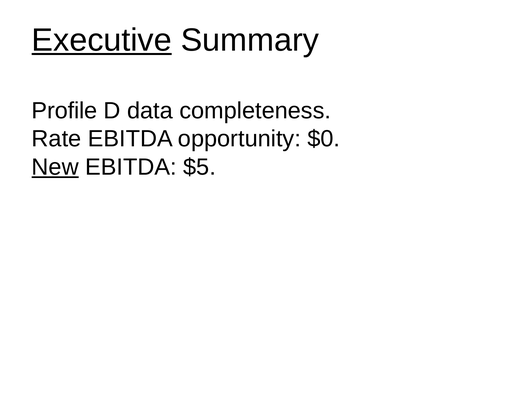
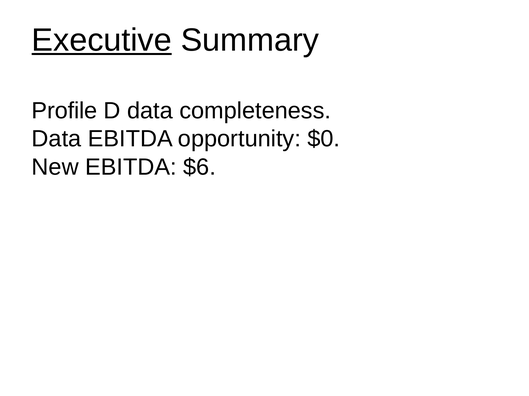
Rate at (56, 139): Rate -> Data
New underline: present -> none
$5: $5 -> $6
